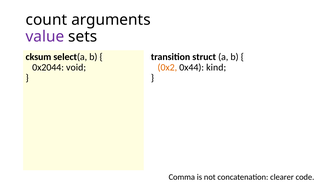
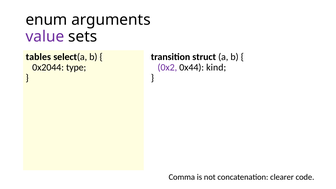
count: count -> enum
cksum: cksum -> tables
void: void -> type
0x2 colour: orange -> purple
